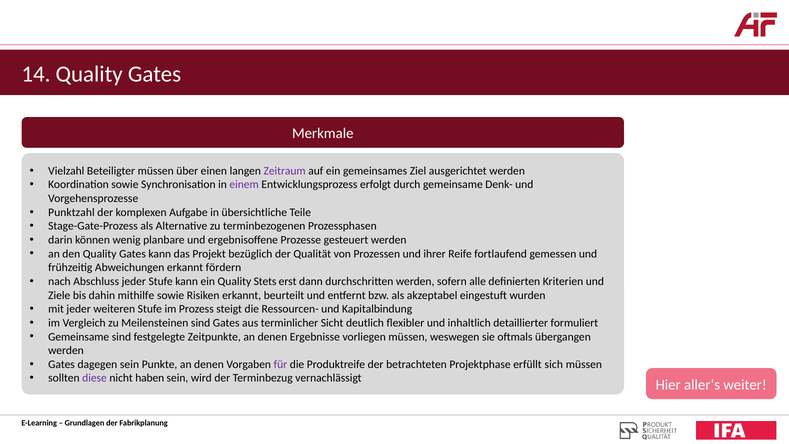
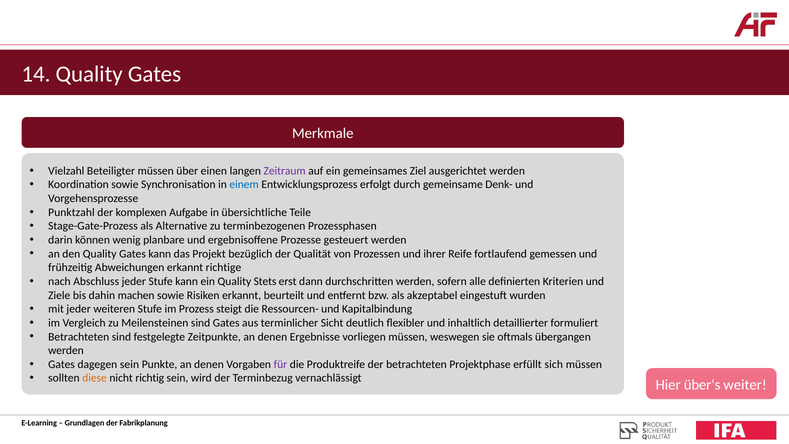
einem colour: purple -> blue
fördern: fördern -> richtige
mithilfe: mithilfe -> machen
Gemeinsame at (79, 337): Gemeinsame -> Betrachteten
diese colour: purple -> orange
haben: haben -> richtig
aller‘s: aller‘s -> über‘s
